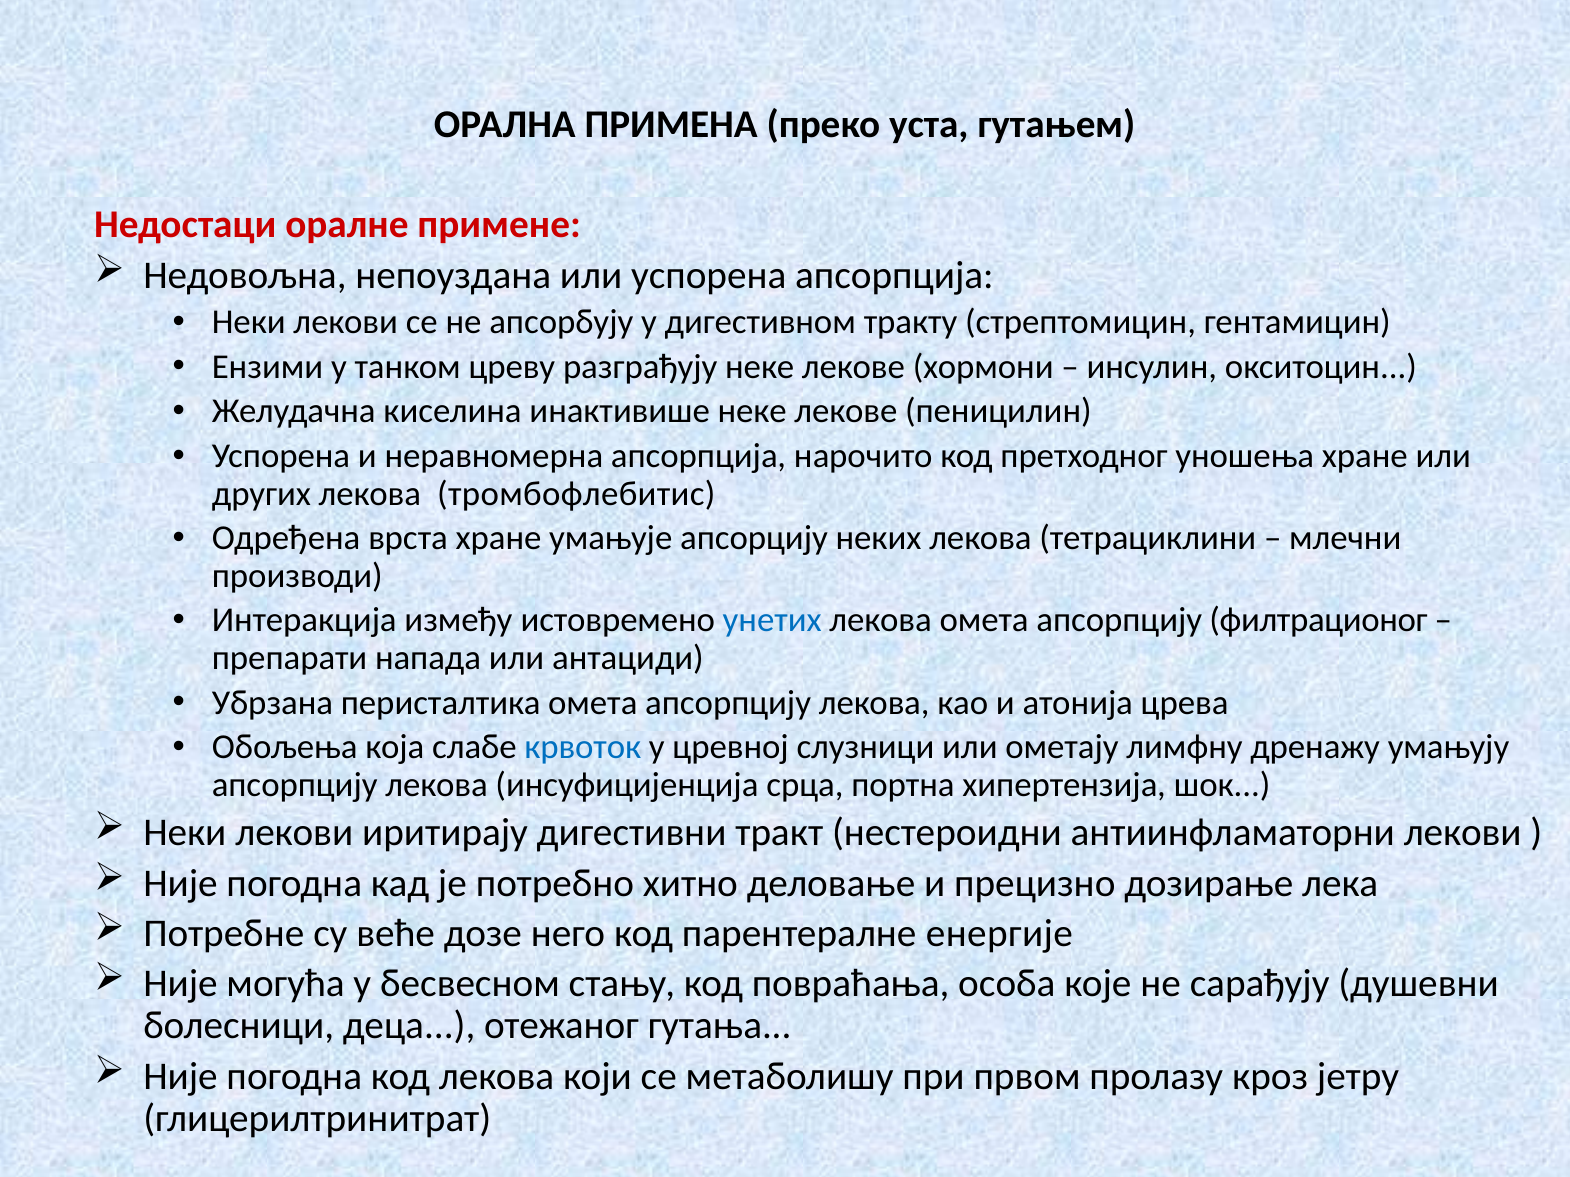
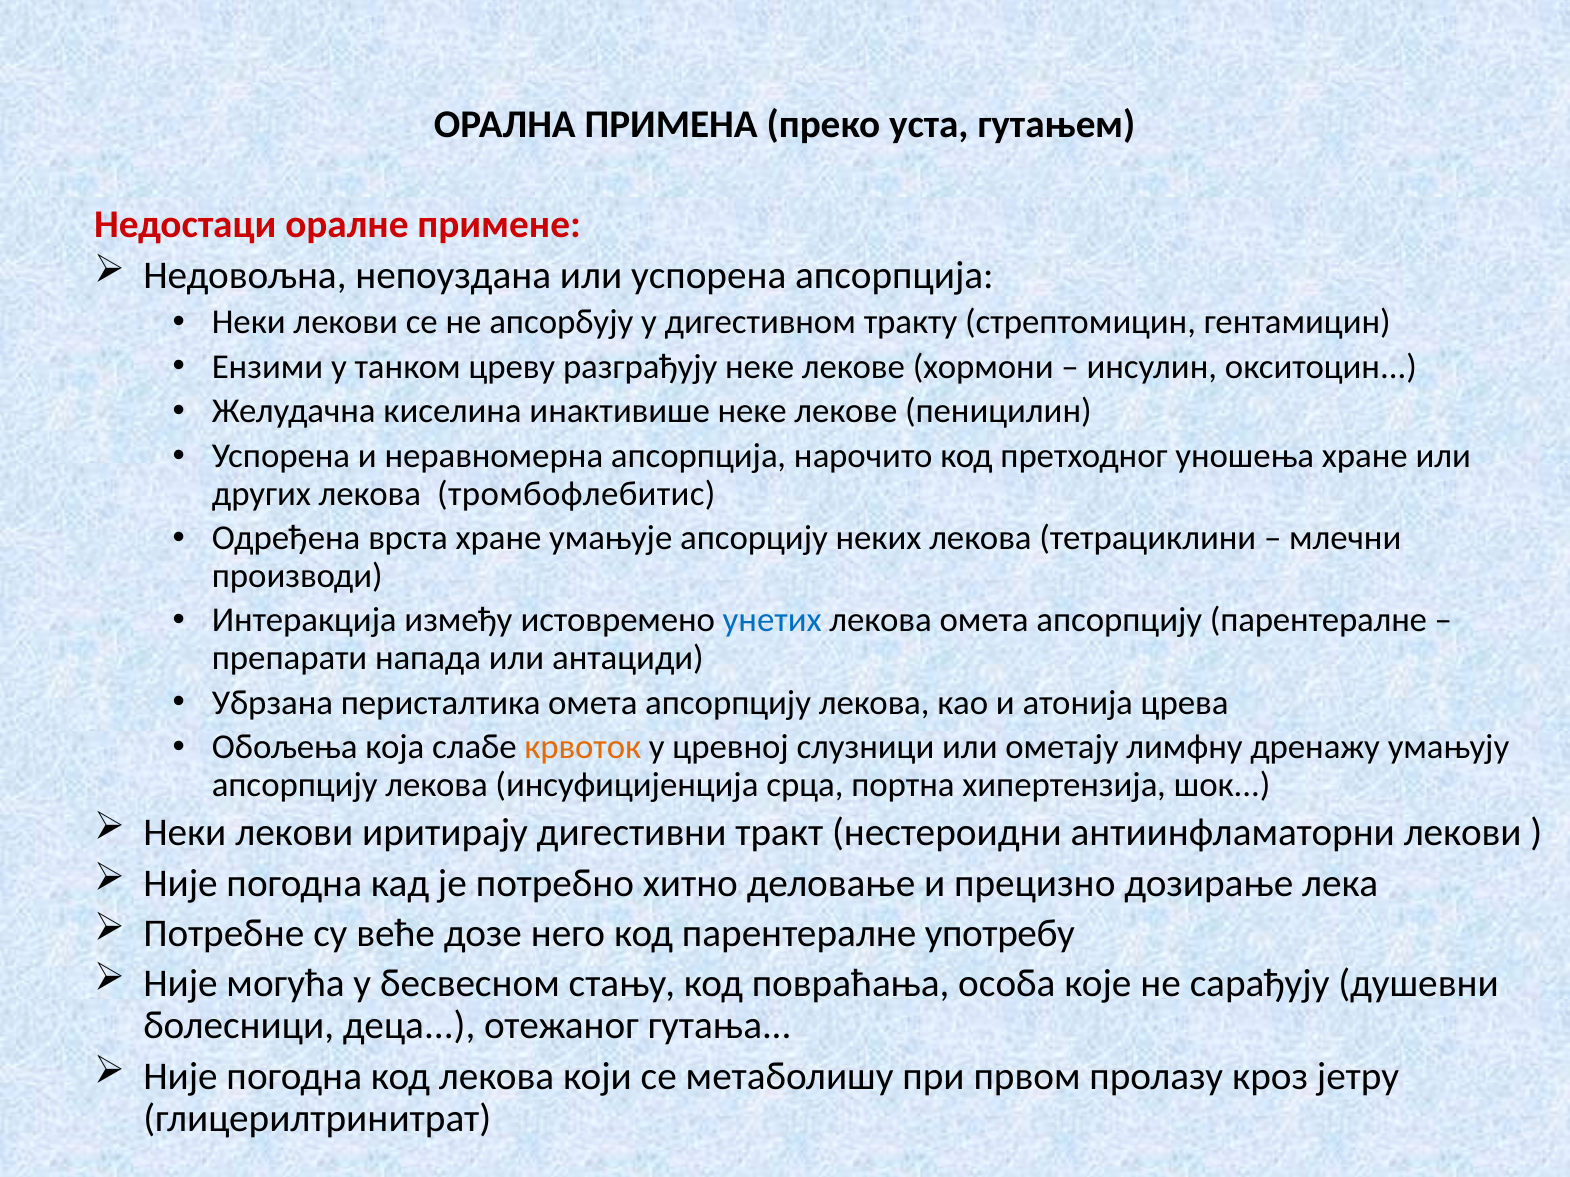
апсорпцију филтрационог: филтрационог -> парентералне
крвоток colour: blue -> orange
енергије: енергије -> употребу
